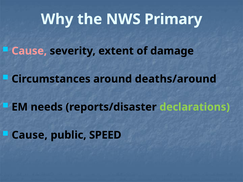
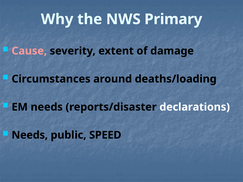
deaths/around: deaths/around -> deaths/loading
declarations colour: light green -> white
Cause at (30, 135): Cause -> Needs
